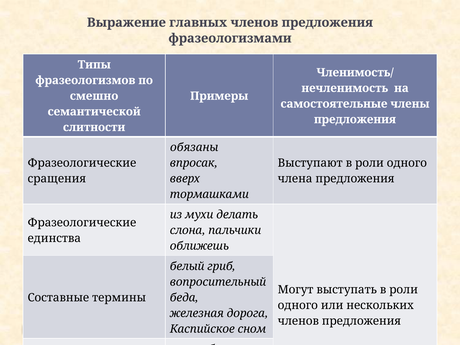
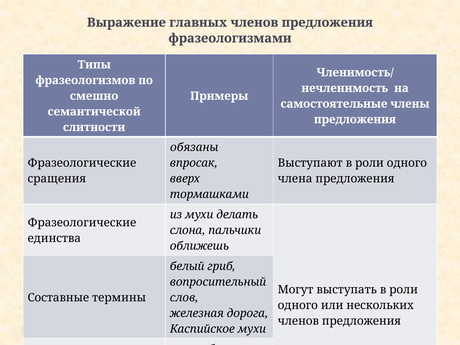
беда: беда -> слов
Каспийское сном: сном -> мухи
